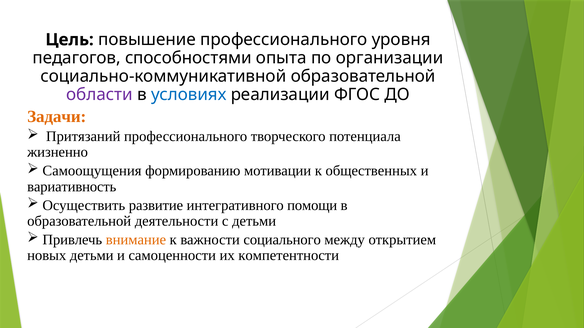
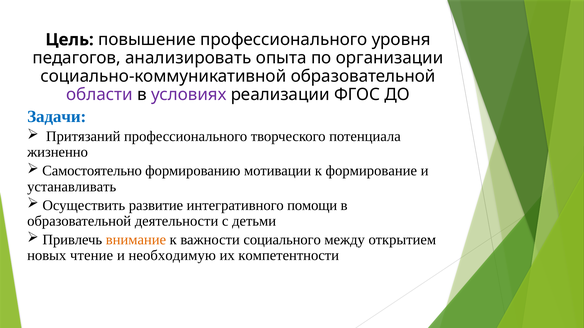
способностями: способностями -> анализировать
условиях colour: blue -> purple
Задачи colour: orange -> blue
Самоощущения: Самоощущения -> Самостоятельно
общественных: общественных -> формирование
вариативность: вариативность -> устанавливать
новых детьми: детьми -> чтение
самоценности: самоценности -> необходимую
